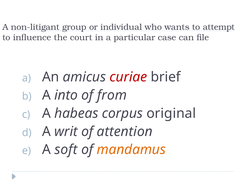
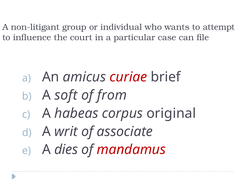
into: into -> soft
attention: attention -> associate
soft: soft -> dies
mandamus colour: orange -> red
